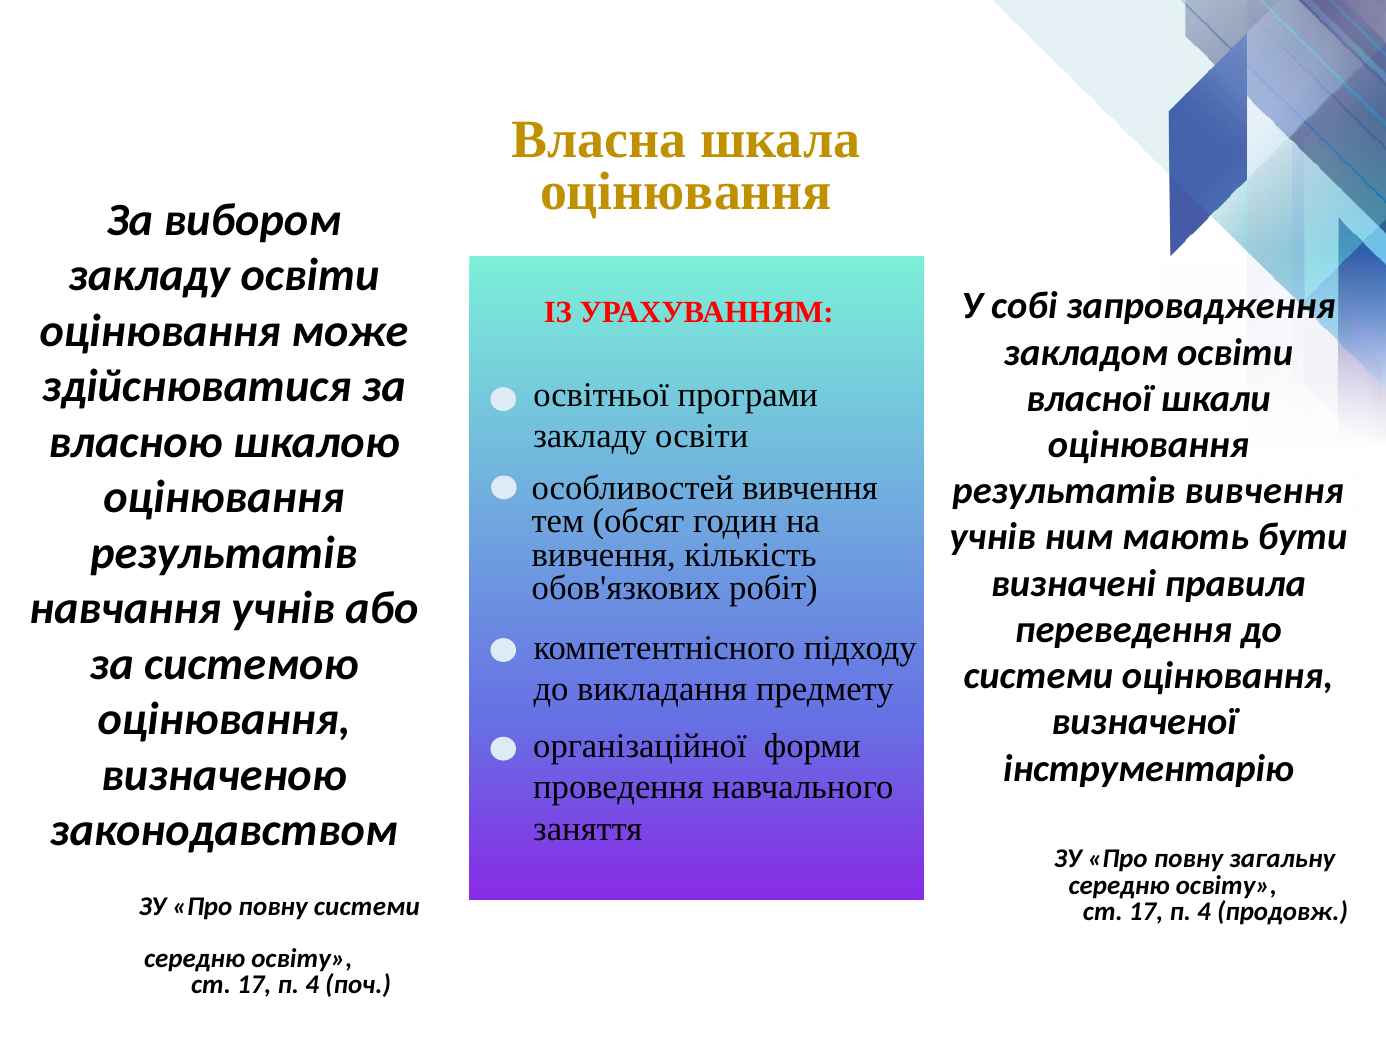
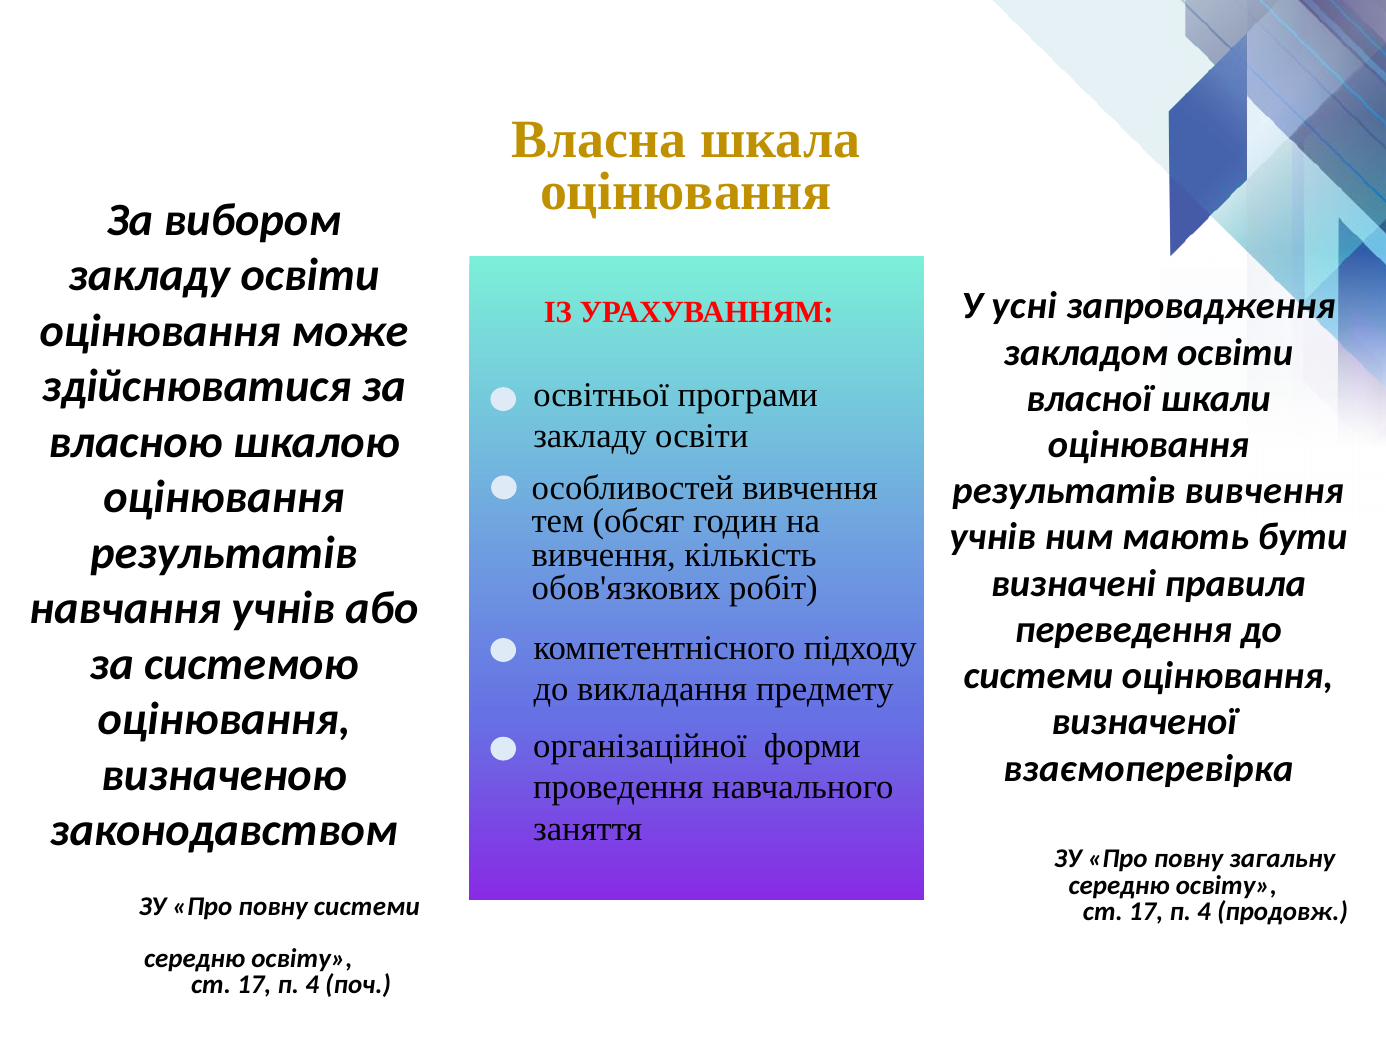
собі: собі -> усні
інструментарію: інструментарію -> взаємоперевірка
